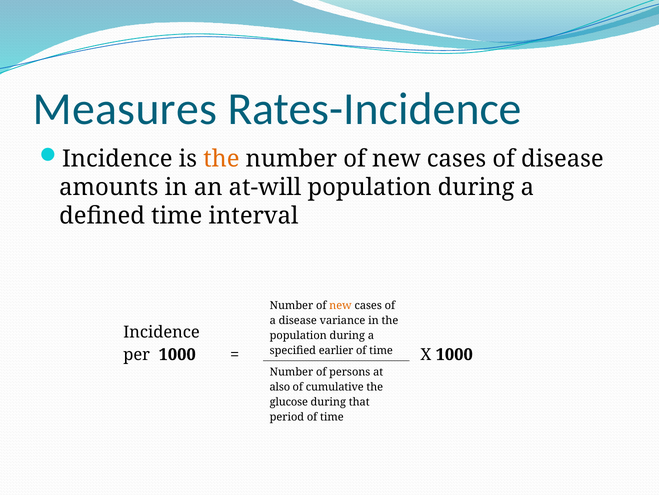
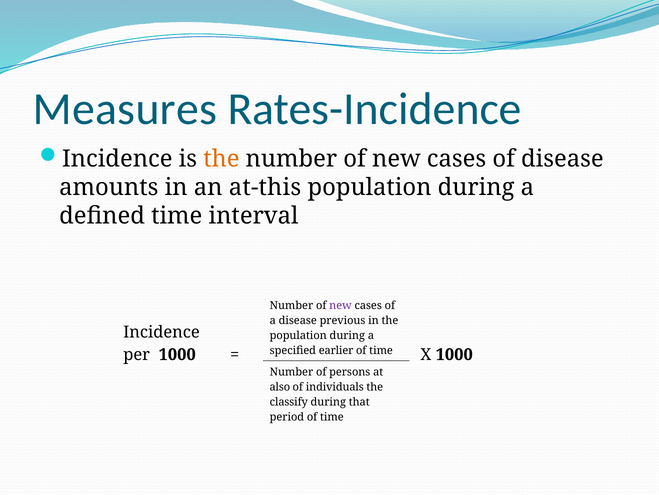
at-will: at-will -> at-this
new at (340, 305) colour: orange -> purple
variance: variance -> previous
cumulative: cumulative -> individuals
glucose: glucose -> classify
